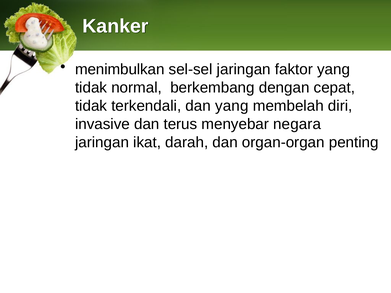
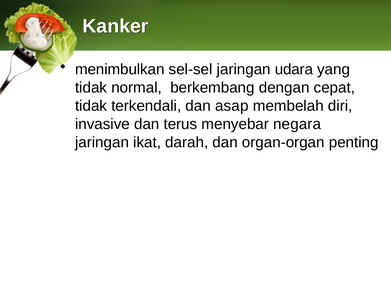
faktor: faktor -> udara
dan yang: yang -> asap
